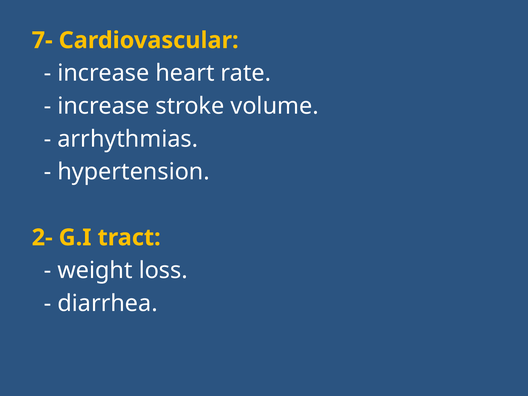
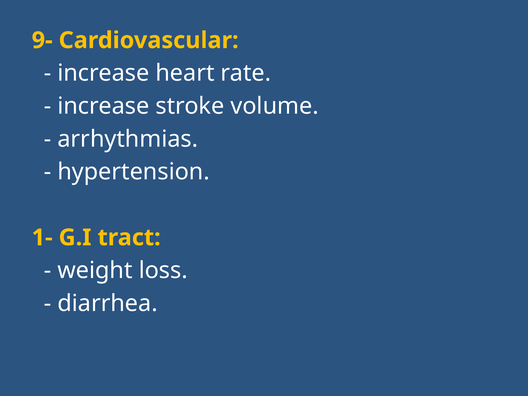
7-: 7- -> 9-
2-: 2- -> 1-
